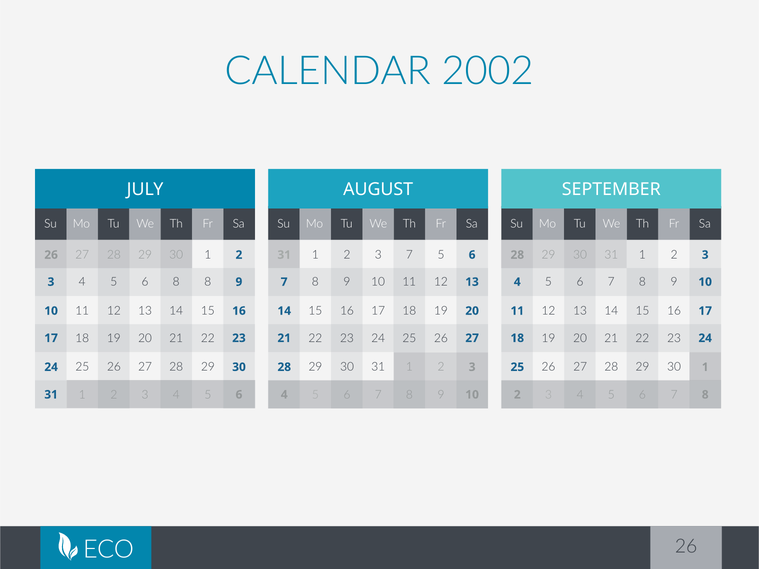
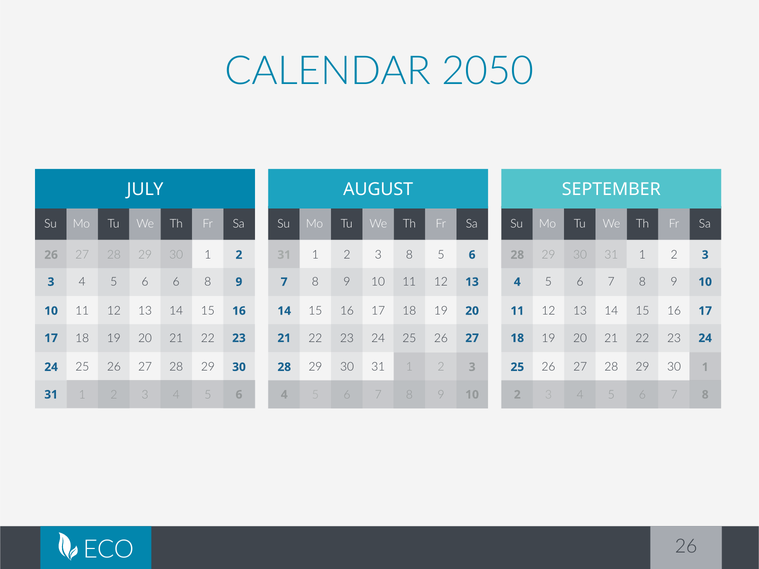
2002: 2002 -> 2050
3 7: 7 -> 8
6 8: 8 -> 6
